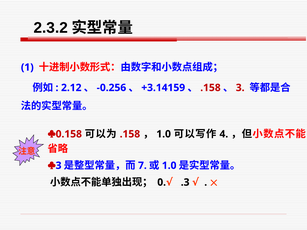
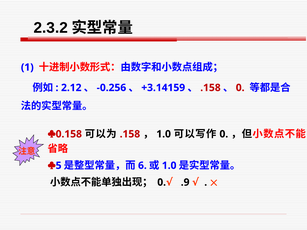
3 at (240, 88): 3 -> 0
4 at (224, 134): 4 -> 0
3 at (59, 166): 3 -> 5
7: 7 -> 6
.3: .3 -> .9
